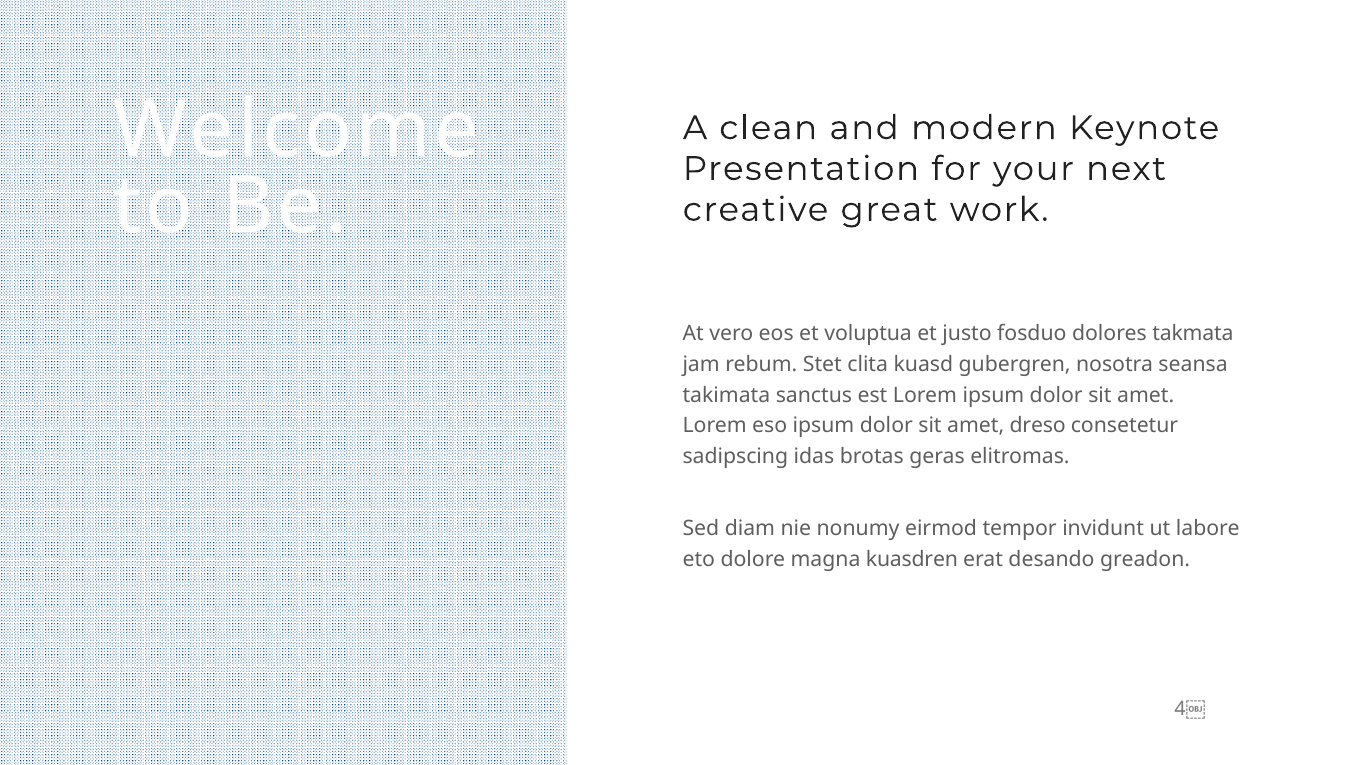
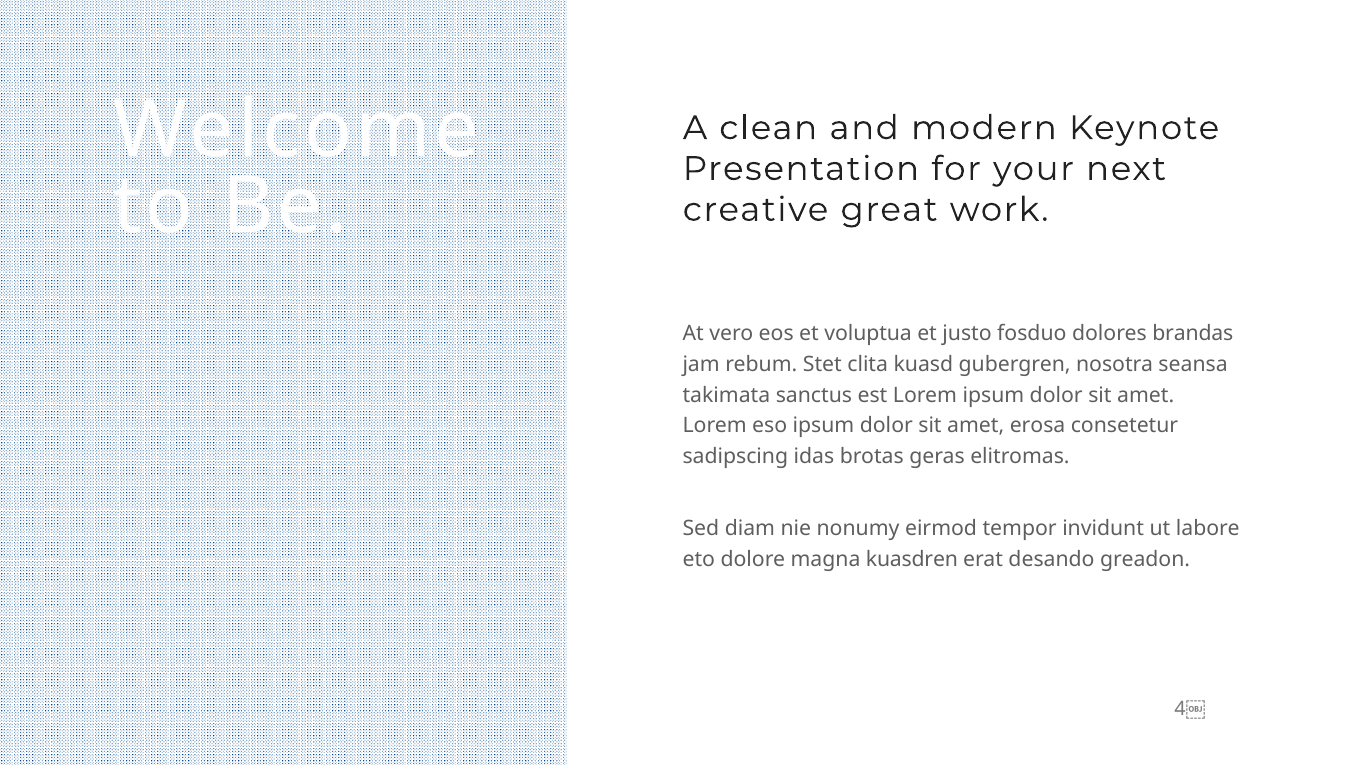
takmata: takmata -> brandas
dreso: dreso -> erosa
